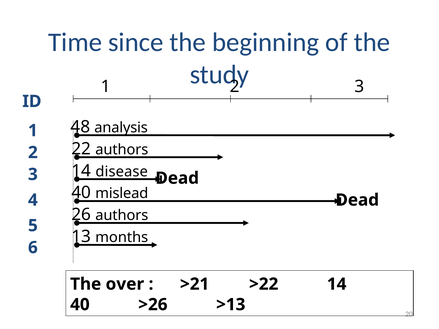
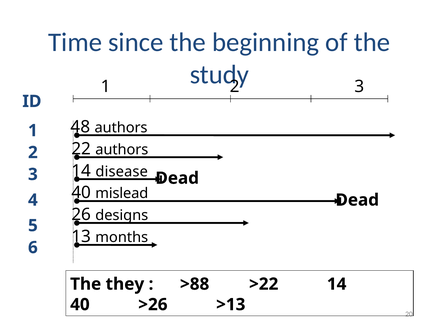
48 analysis: analysis -> authors
26 authors: authors -> designs
over: over -> they
>21: >21 -> >88
